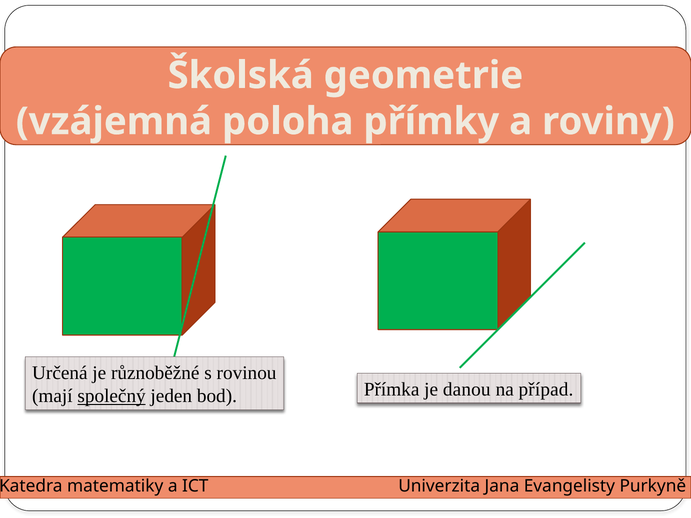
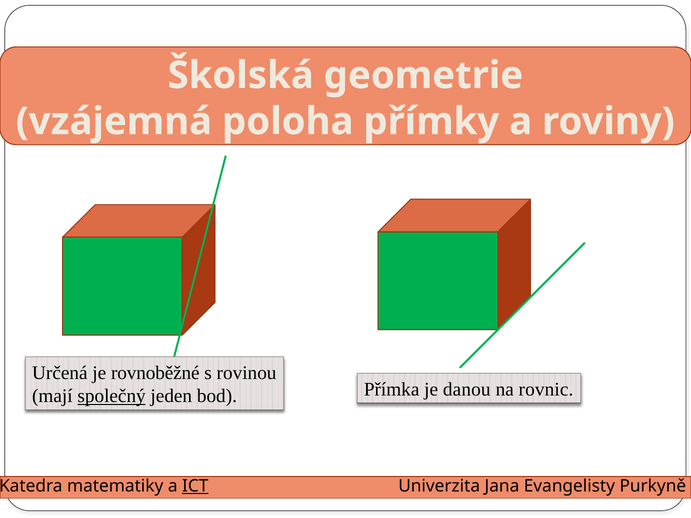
různoběžné: různoběžné -> rovnoběžné
případ: případ -> rovnic
ICT underline: none -> present
